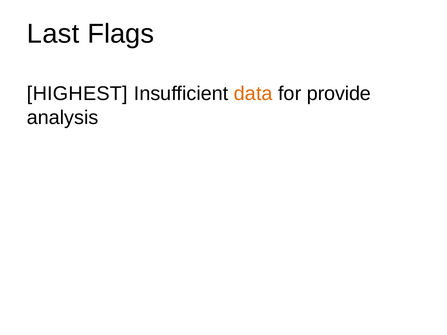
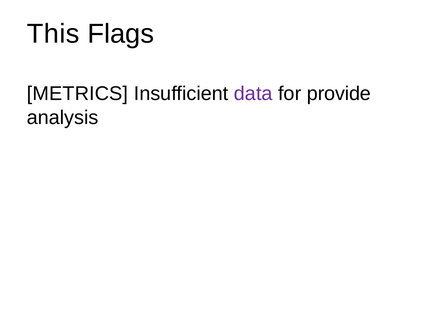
Last: Last -> This
HIGHEST: HIGHEST -> METRICS
data colour: orange -> purple
